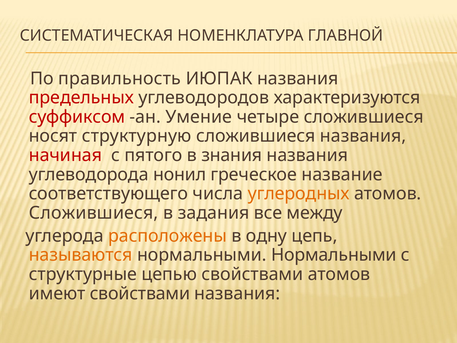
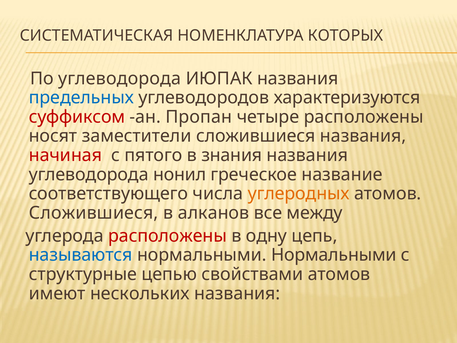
ГЛАВНОЙ: ГЛАВНОЙ -> КОТОРЫХ
По правильность: правильность -> углеводорода
предельных colour: red -> blue
Умение: Умение -> Пропан
четыре сложившиеся: сложившиеся -> расположены
структурную: структурную -> заместители
задания: задания -> алканов
расположены at (168, 236) colour: orange -> red
называются colour: orange -> blue
имеют свойствами: свойствами -> нескольких
